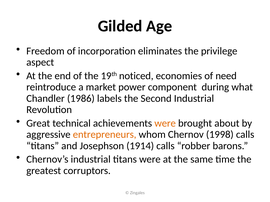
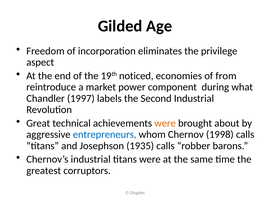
need: need -> from
1986: 1986 -> 1997
entrepreneurs colour: orange -> blue
1914: 1914 -> 1935
